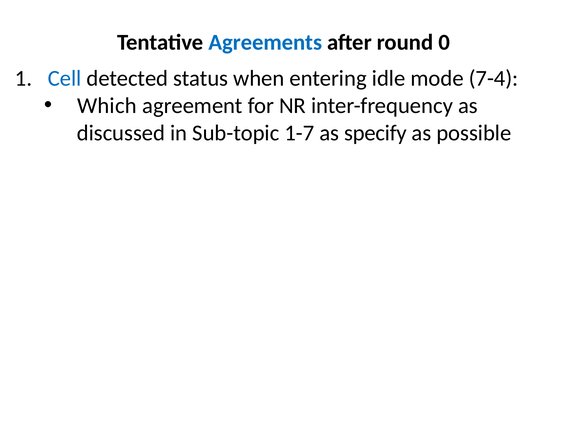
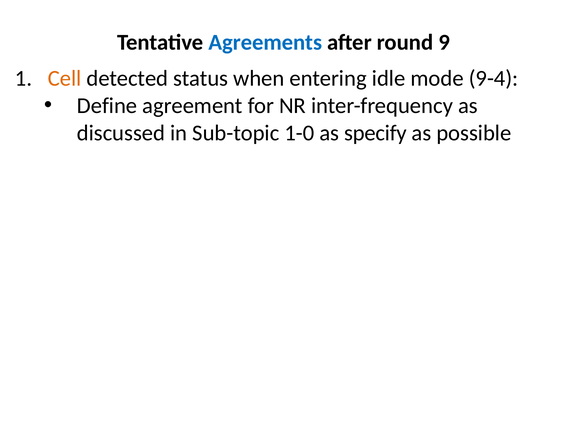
0: 0 -> 9
Cell colour: blue -> orange
7-4: 7-4 -> 9-4
Which: Which -> Define
1-7: 1-7 -> 1-0
